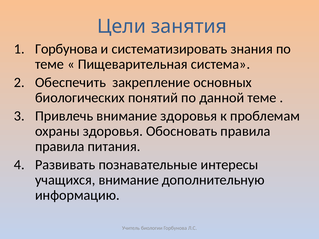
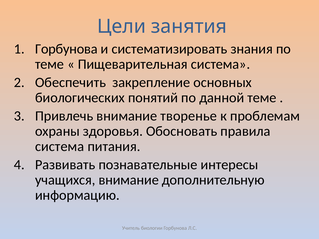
внимание здоровья: здоровья -> творенье
правила at (60, 147): правила -> система
